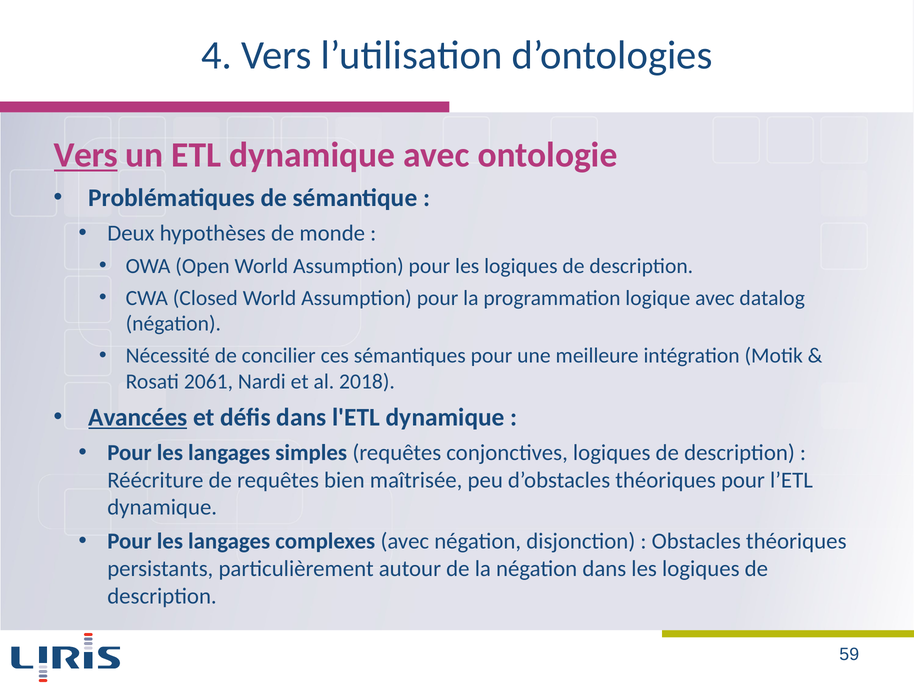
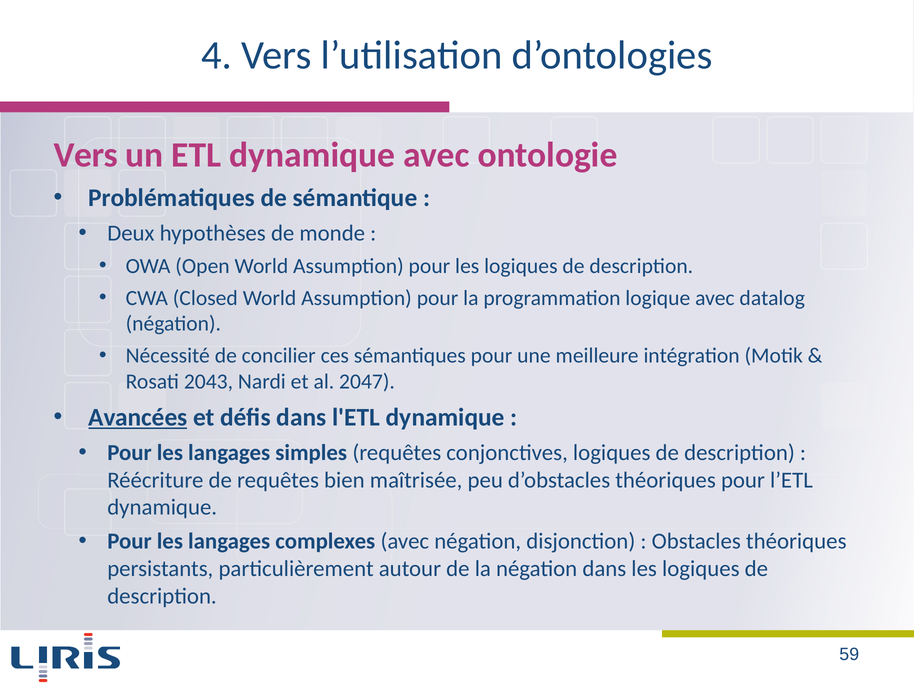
Vers at (86, 155) underline: present -> none
2061: 2061 -> 2043
2018: 2018 -> 2047
